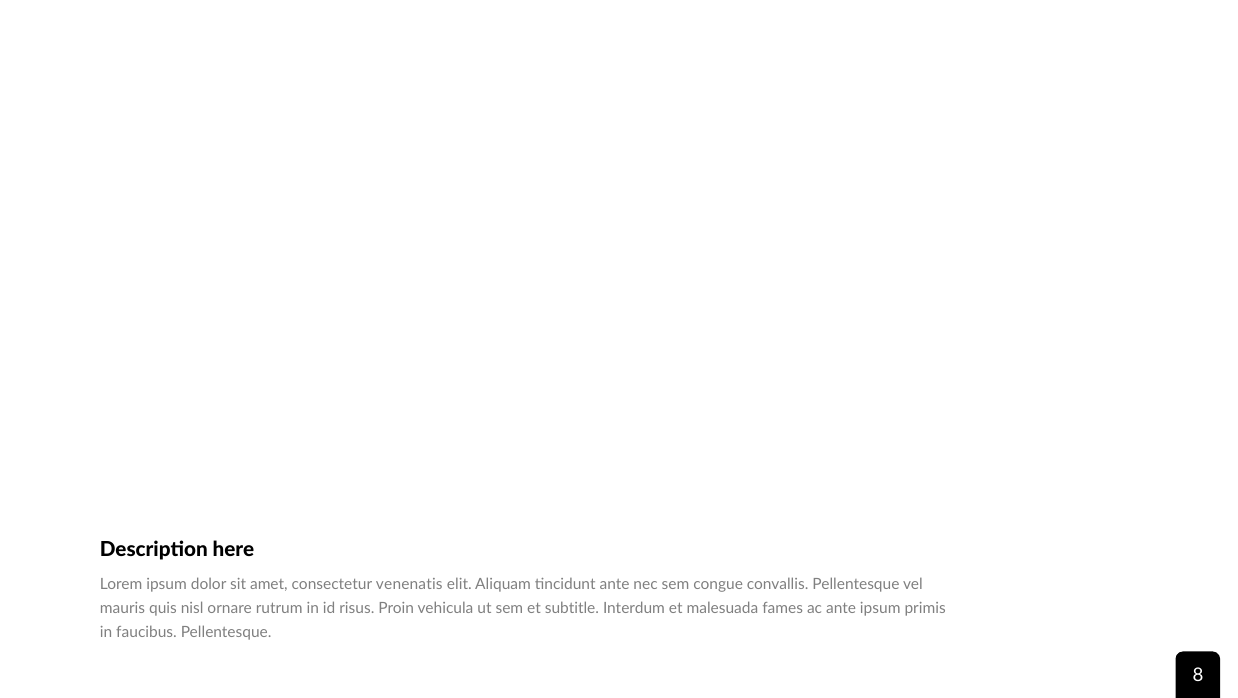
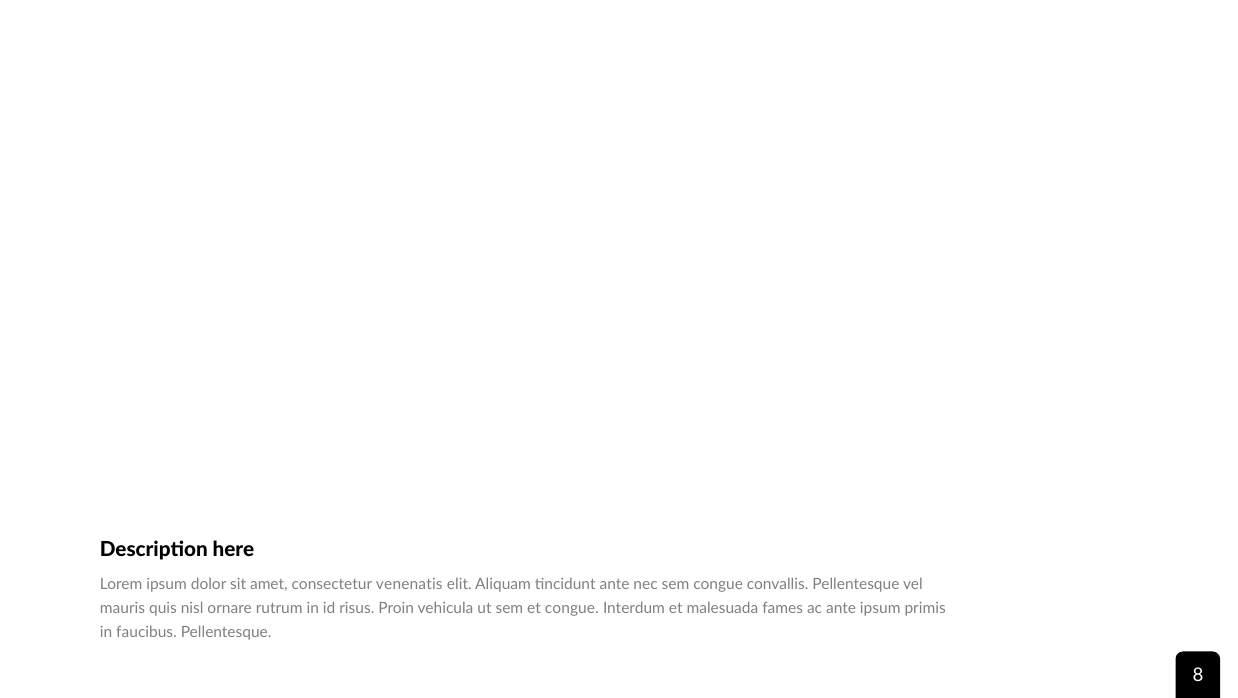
et subtitle: subtitle -> congue
